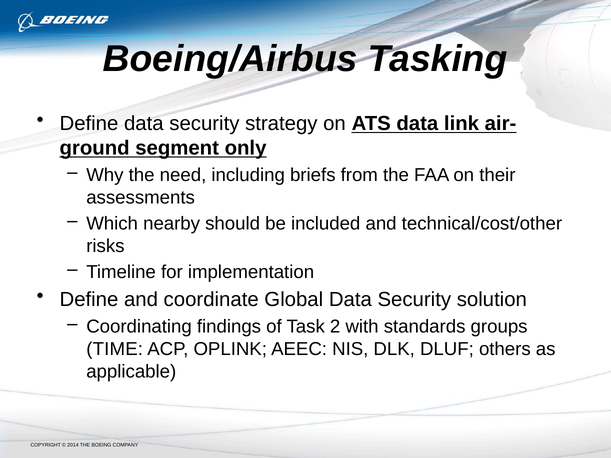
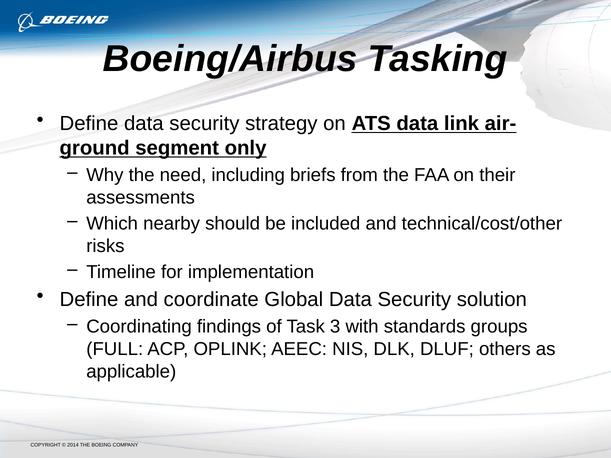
2: 2 -> 3
TIME: TIME -> FULL
